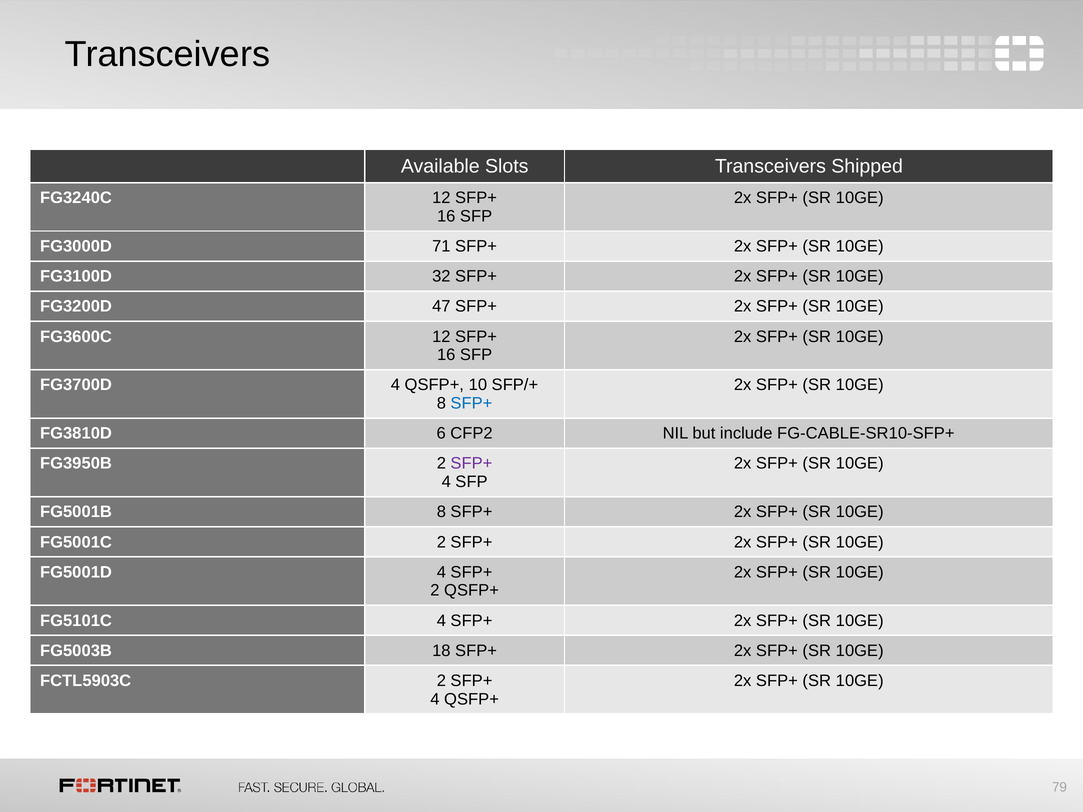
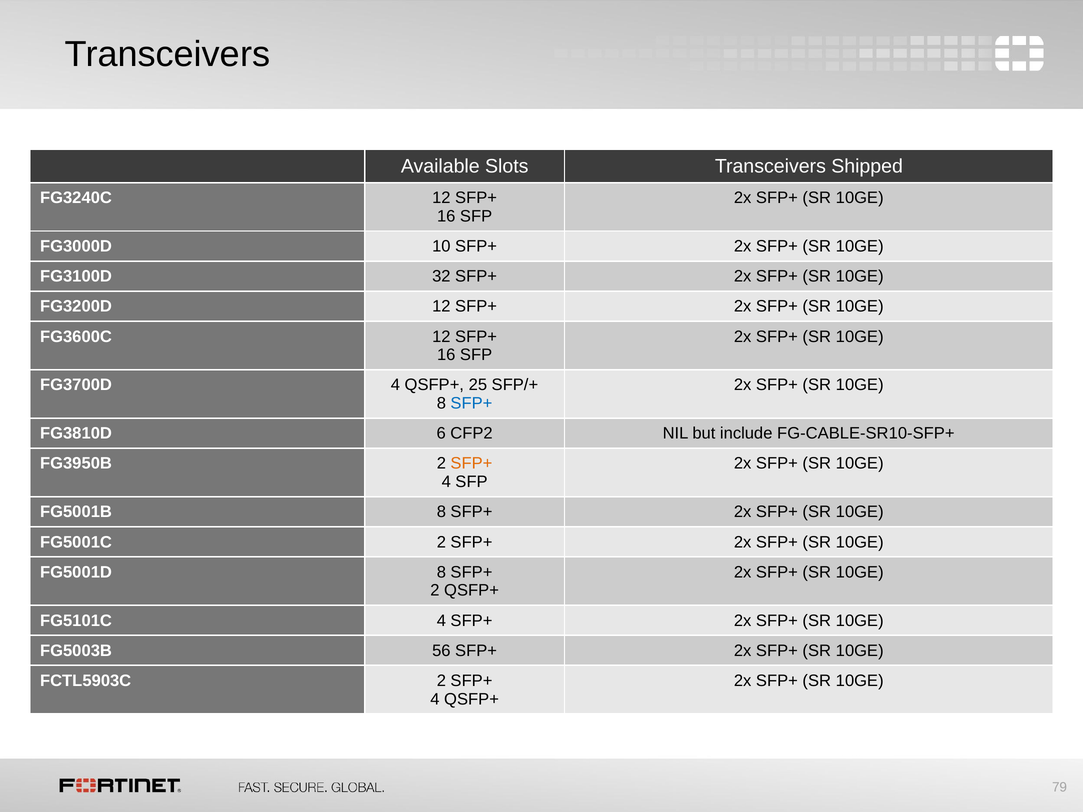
71: 71 -> 10
FG3200D 47: 47 -> 12
10: 10 -> 25
SFP+ at (471, 464) colour: purple -> orange
FG5001D 4: 4 -> 8
18: 18 -> 56
